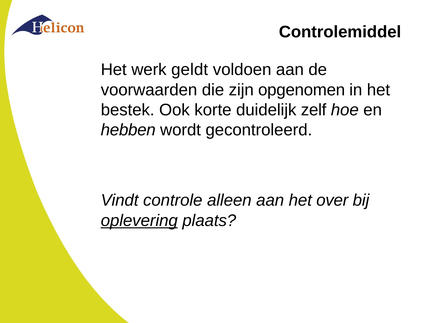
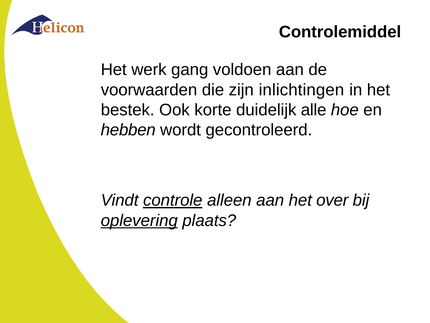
geldt: geldt -> gang
opgenomen: opgenomen -> inlichtingen
zelf: zelf -> alle
controle underline: none -> present
